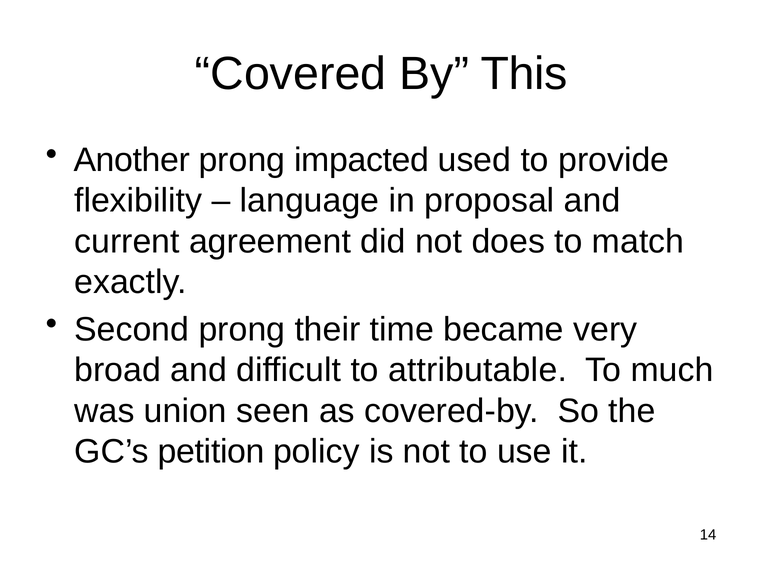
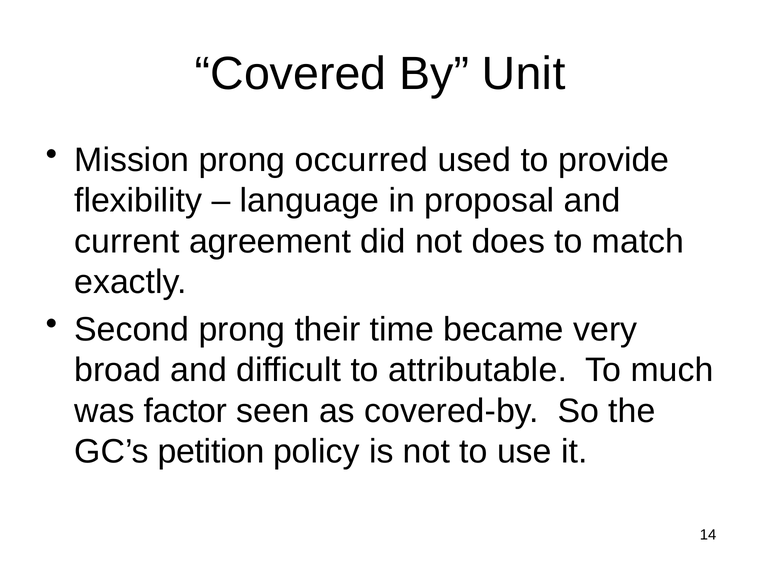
This: This -> Unit
Another: Another -> Mission
impacted: impacted -> occurred
union: union -> factor
